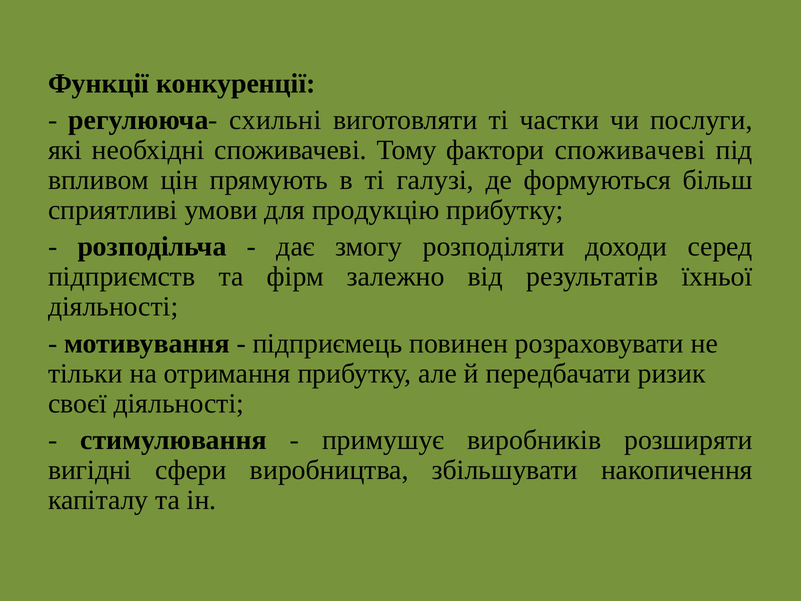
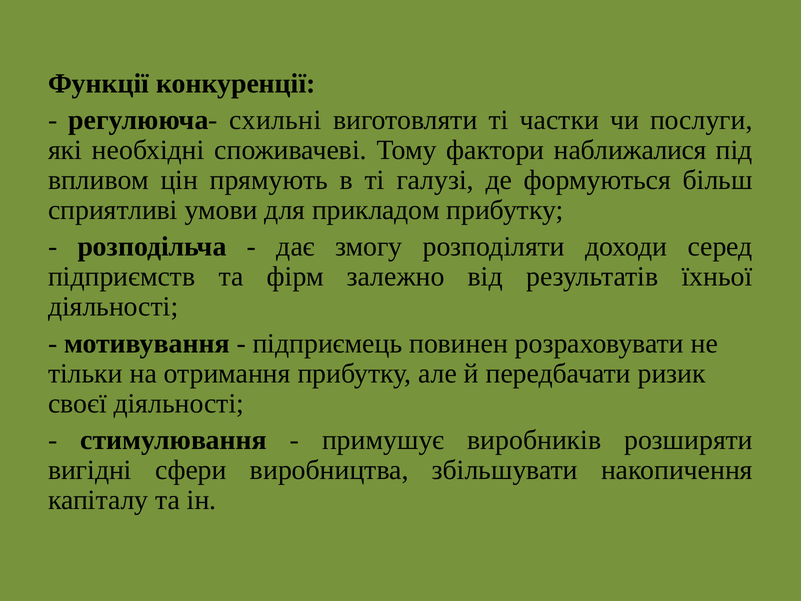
фактори споживачеві: споживачеві -> наближалися
продукцію: продукцію -> прикладом
